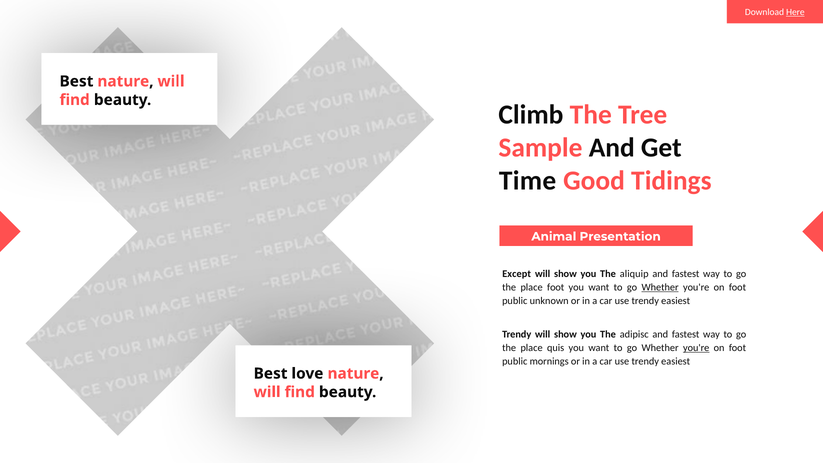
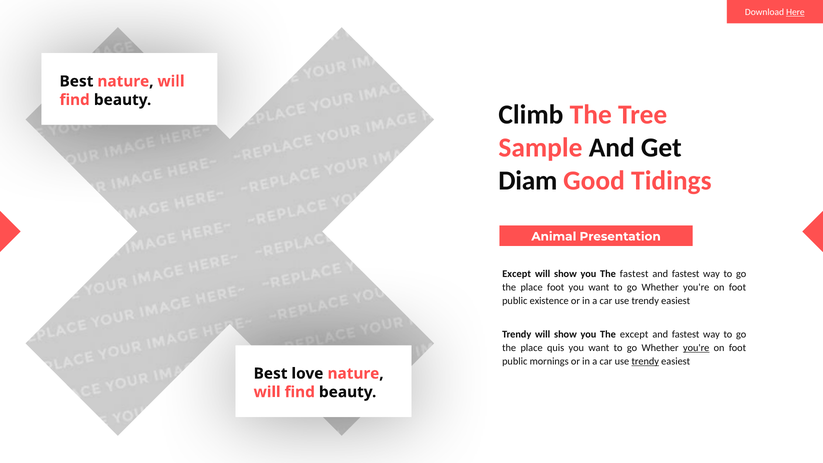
Time: Time -> Diam
The aliquip: aliquip -> fastest
Whether at (660, 287) underline: present -> none
unknown: unknown -> existence
The adipisc: adipisc -> except
trendy at (645, 361) underline: none -> present
